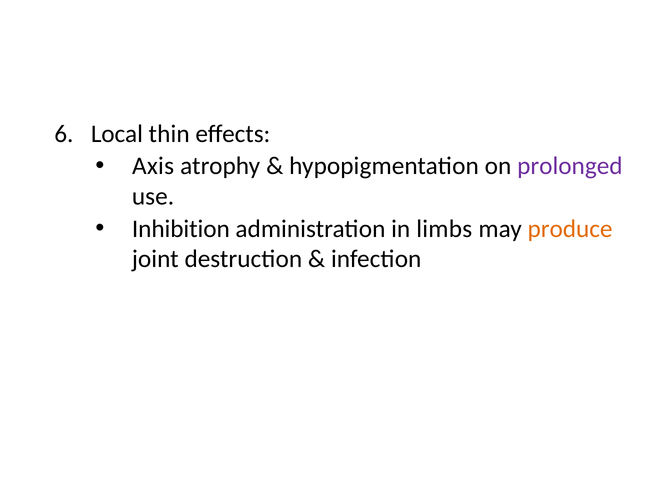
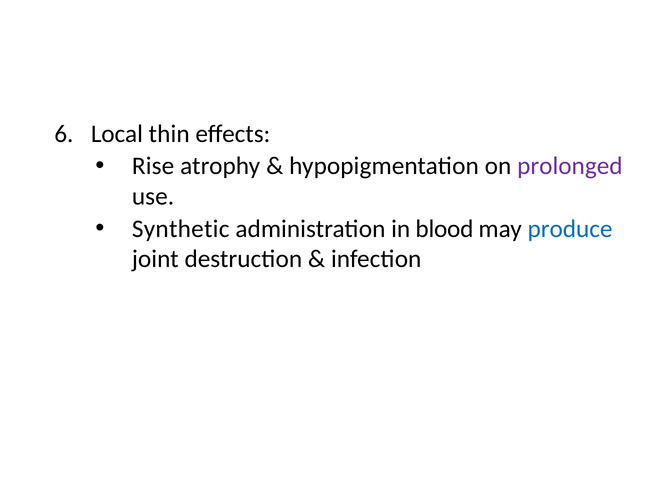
Axis: Axis -> Rise
Inhibition: Inhibition -> Synthetic
limbs: limbs -> blood
produce colour: orange -> blue
